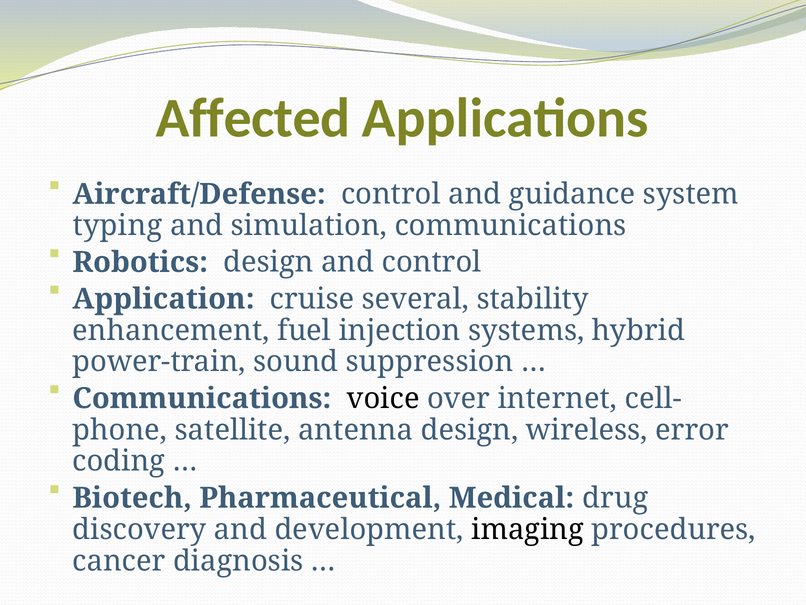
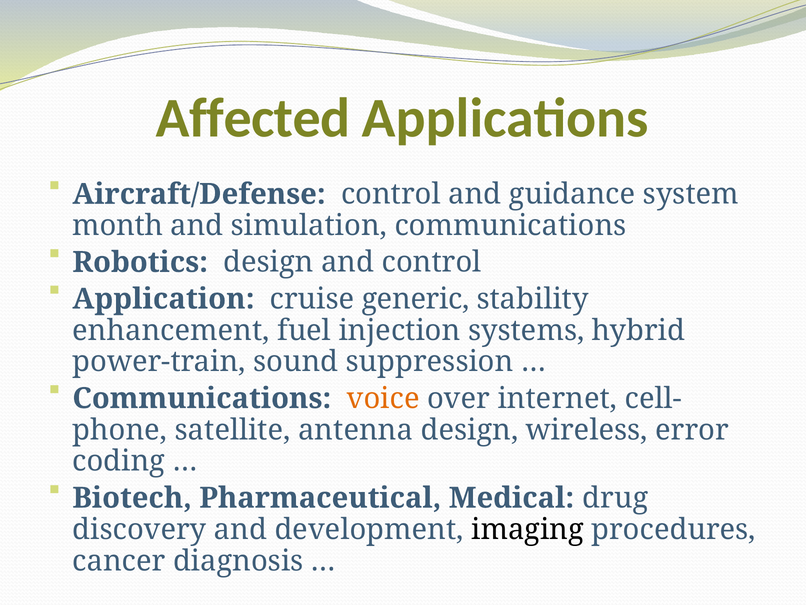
typing: typing -> month
several: several -> generic
voice colour: black -> orange
